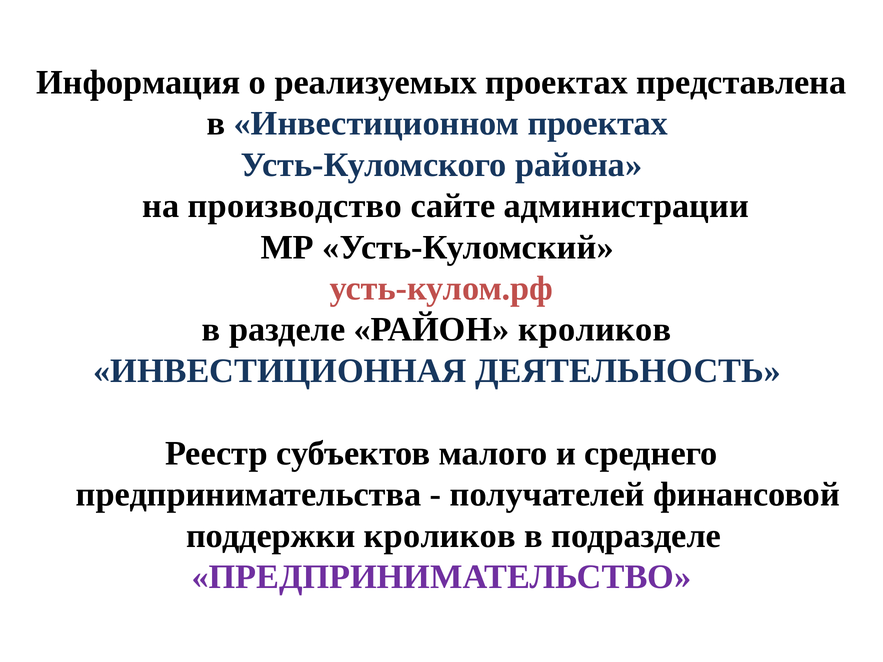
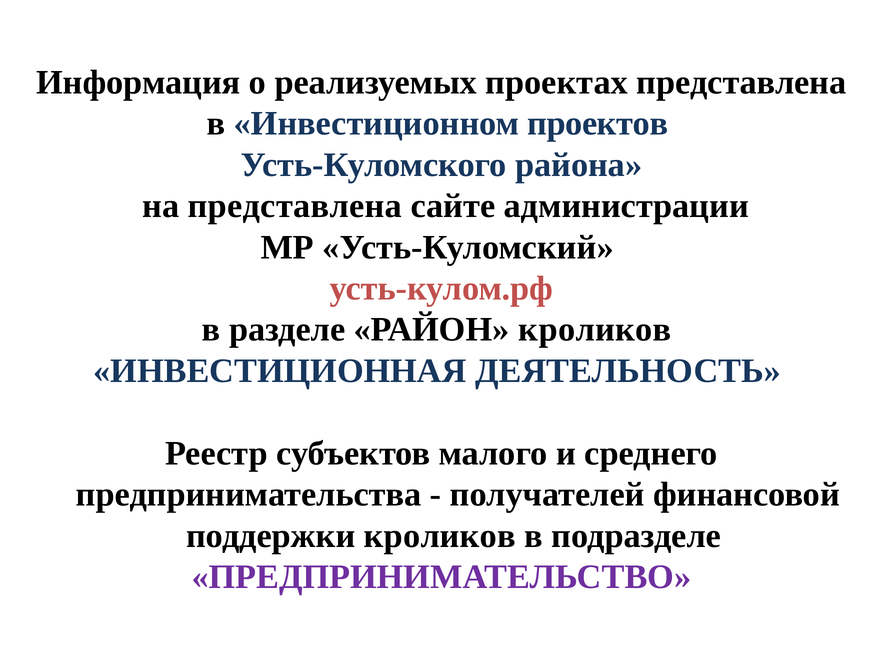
Инвестиционном проектах: проектах -> проектов
на производство: производство -> представлена
